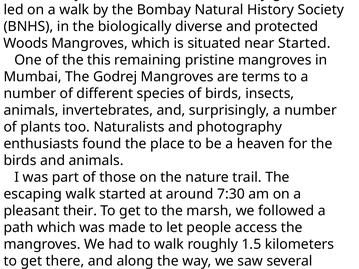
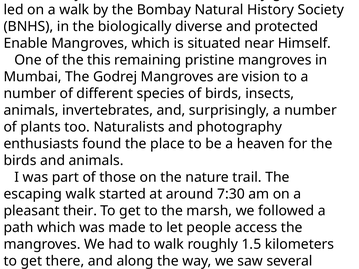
Woods: Woods -> Enable
near Started: Started -> Himself
terms: terms -> vision
